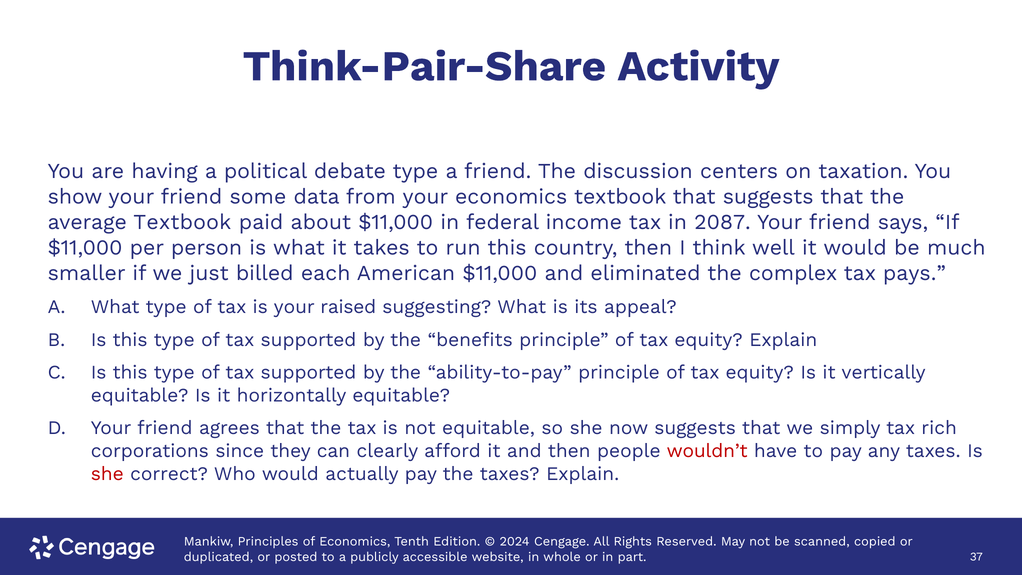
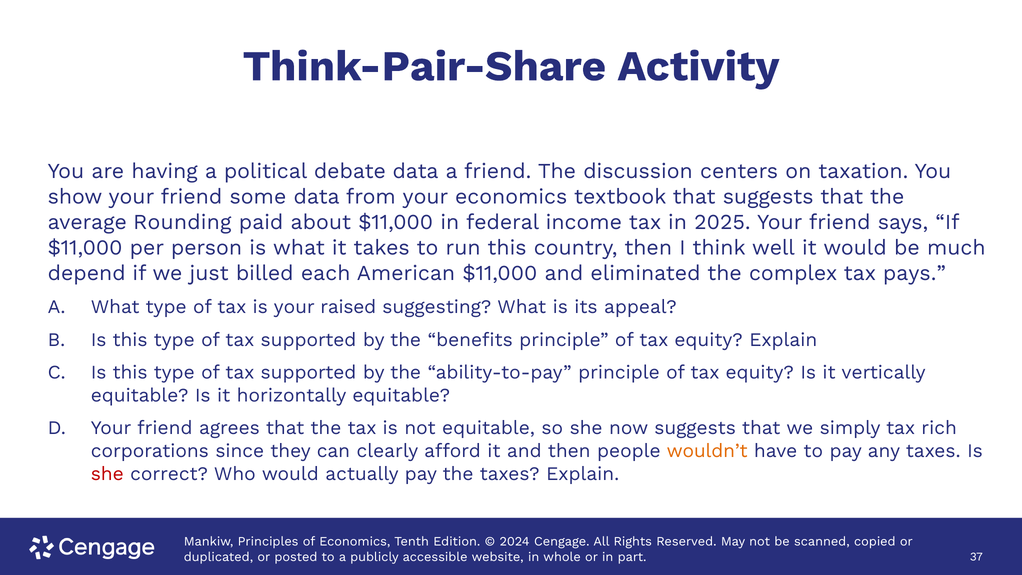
debate type: type -> data
average Textbook: Textbook -> Rounding
2087: 2087 -> 2025
smaller: smaller -> depend
wouldn’t colour: red -> orange
